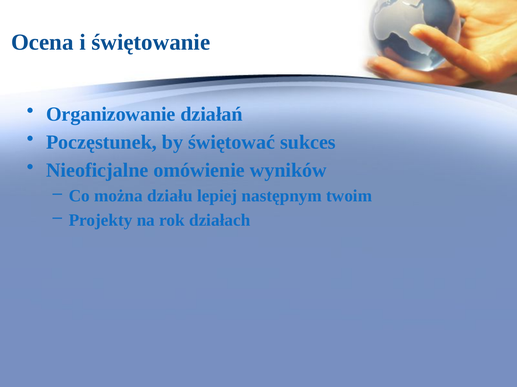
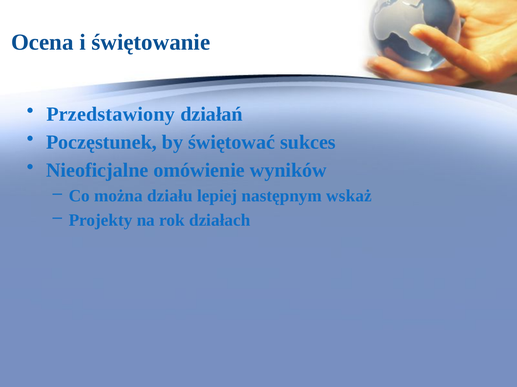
Organizowanie: Organizowanie -> Przedstawiony
twoim: twoim -> wskaż
